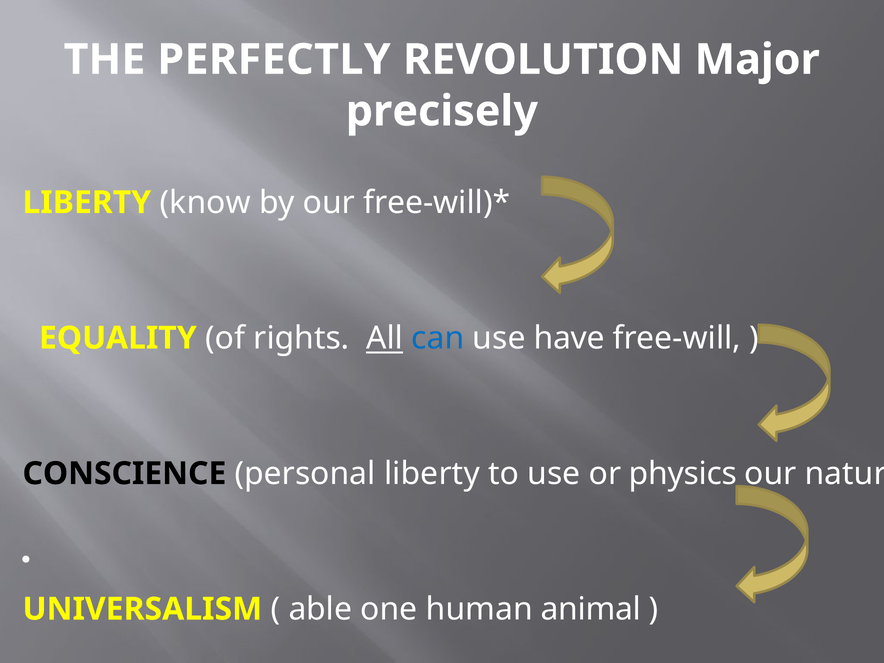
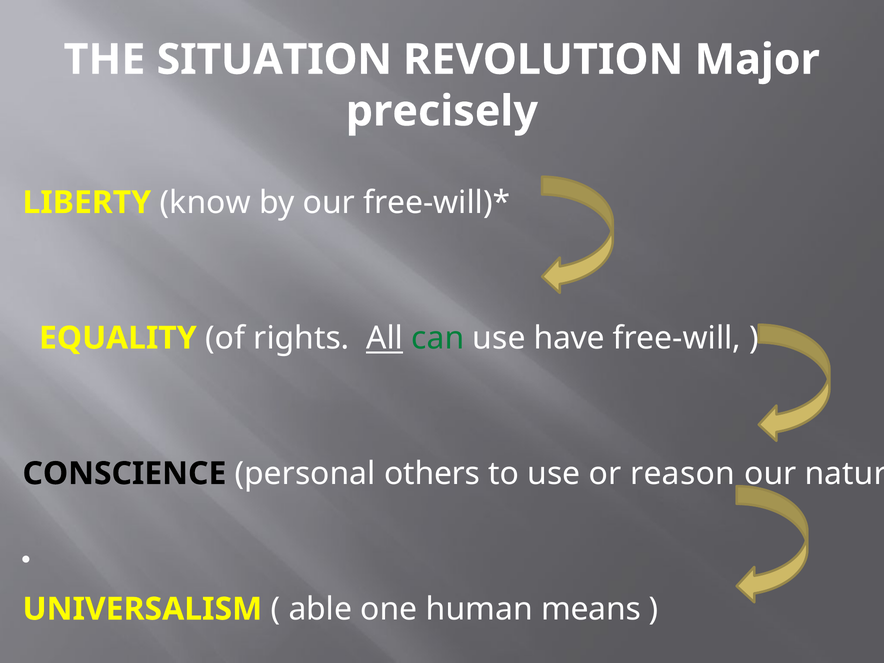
PERFECTLY: PERFECTLY -> SITUATION
can colour: blue -> green
personal liberty: liberty -> others
physics: physics -> reason
animal: animal -> means
